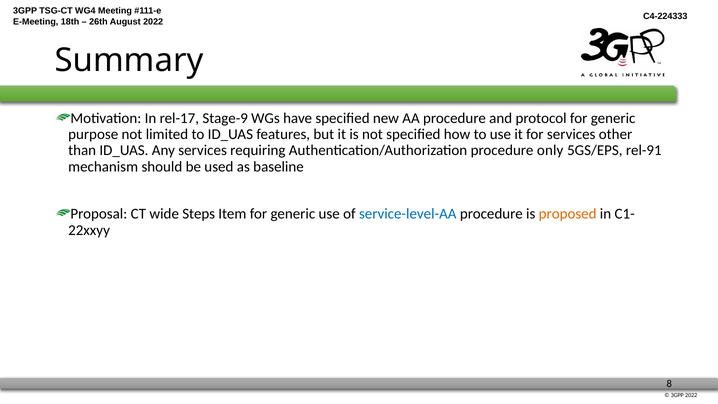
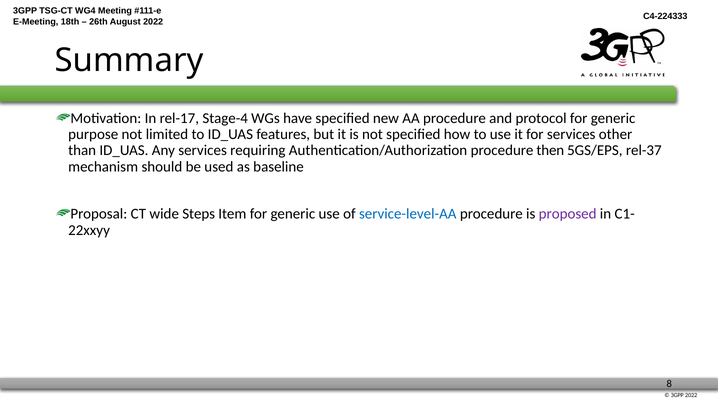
Stage-9: Stage-9 -> Stage-4
only: only -> then
rel-91: rel-91 -> rel-37
proposed colour: orange -> purple
